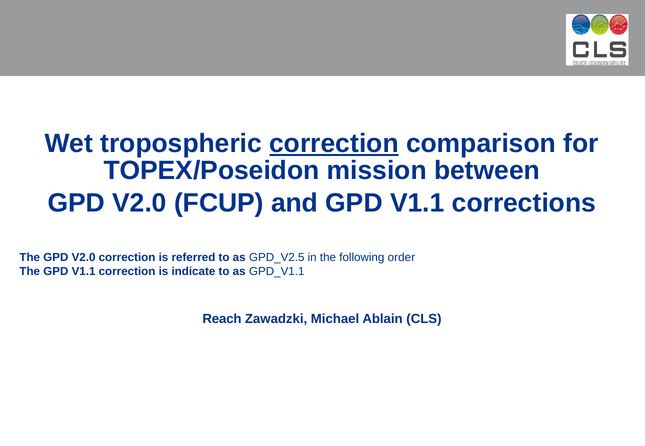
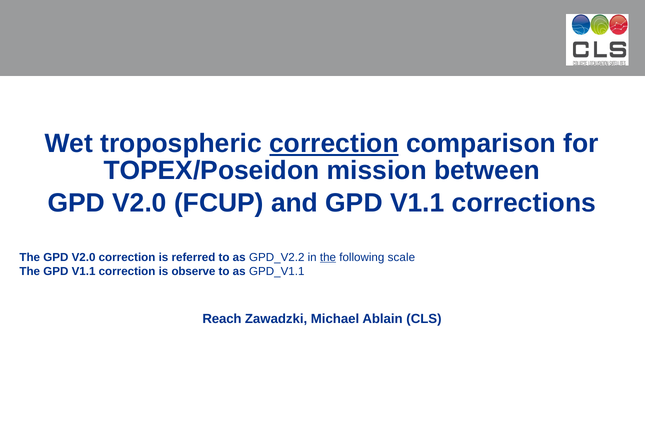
GPD_V2.5: GPD_V2.5 -> GPD_V2.2
the at (328, 258) underline: none -> present
order: order -> scale
indicate: indicate -> observe
